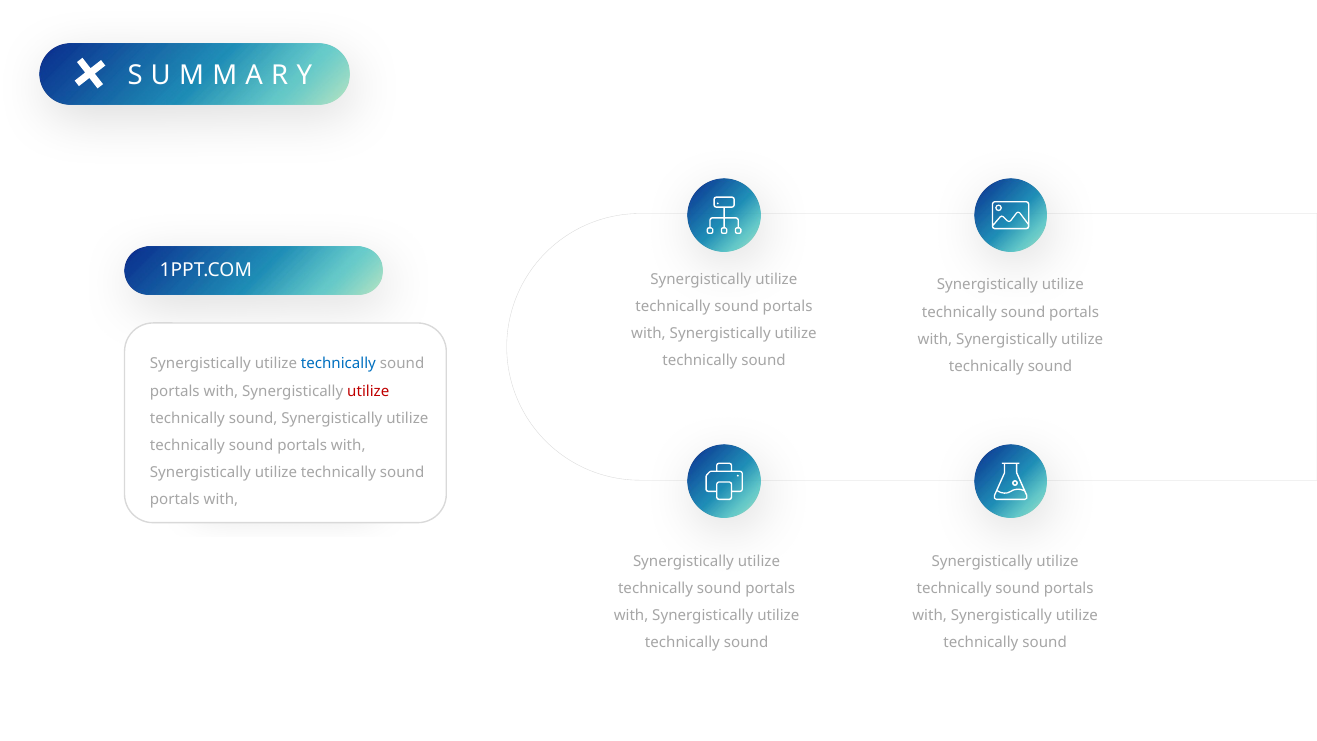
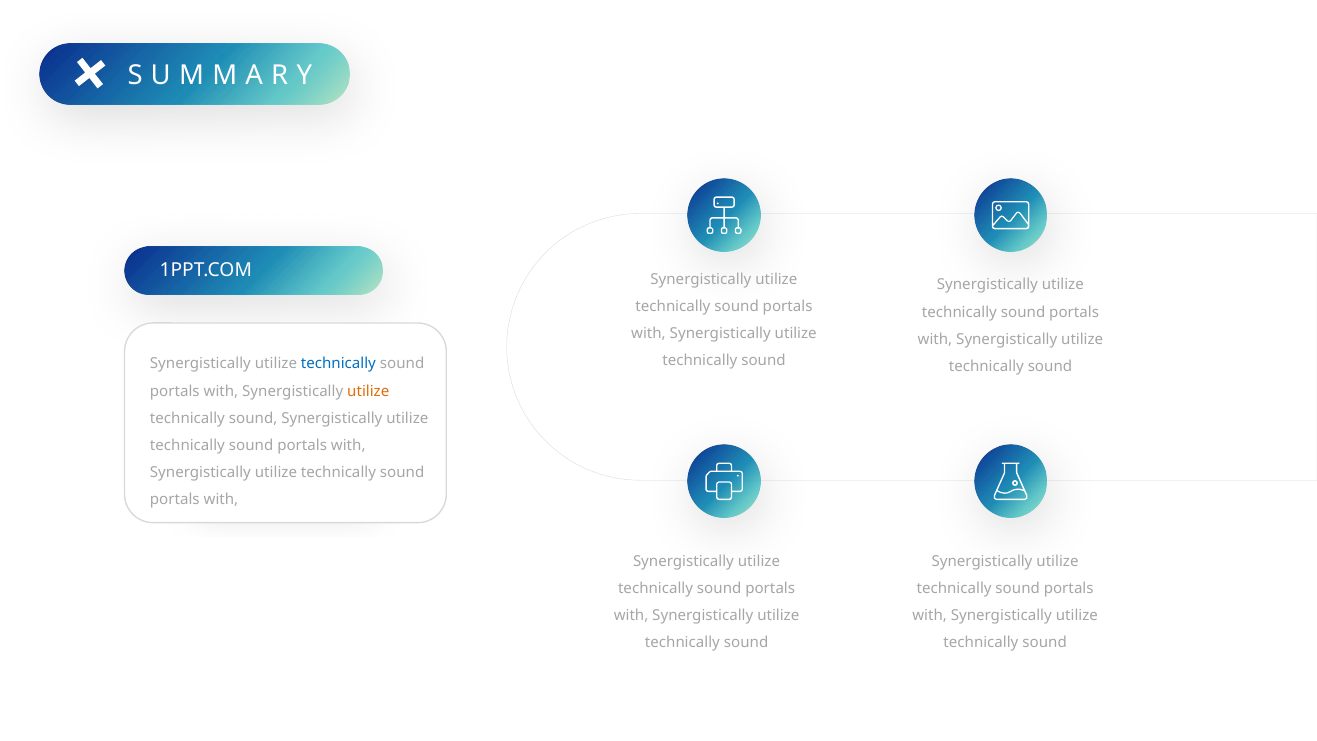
utilize at (368, 391) colour: red -> orange
